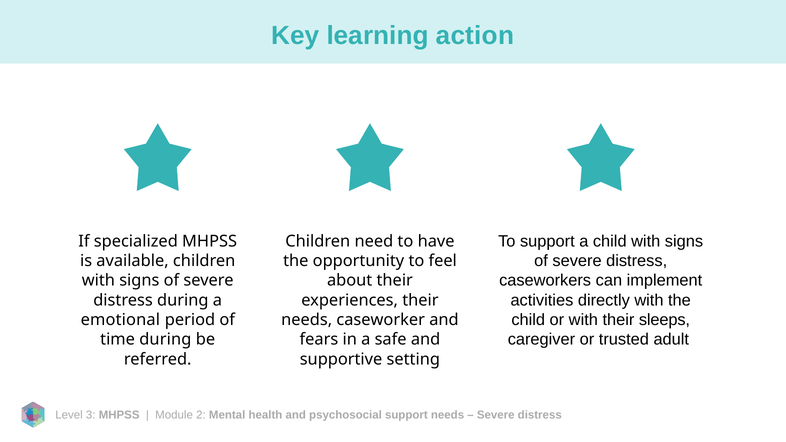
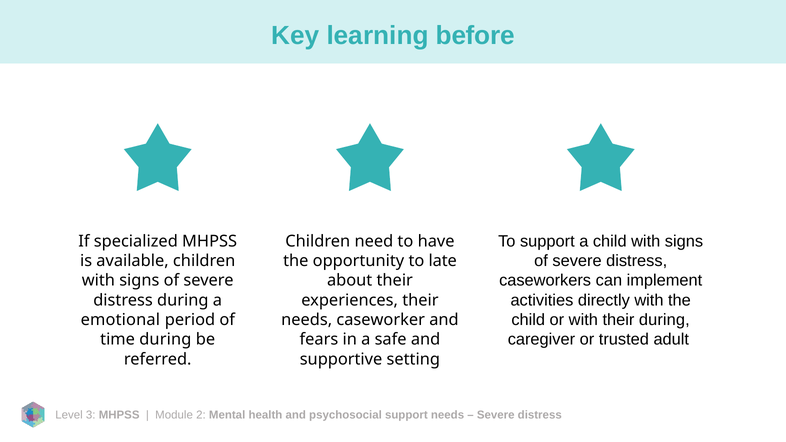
action: action -> before
feel: feel -> late
their sleeps: sleeps -> during
